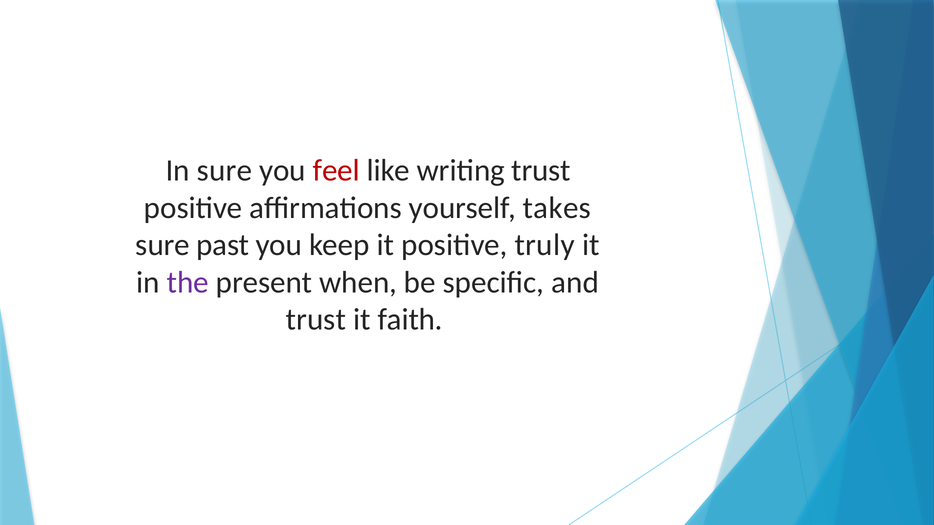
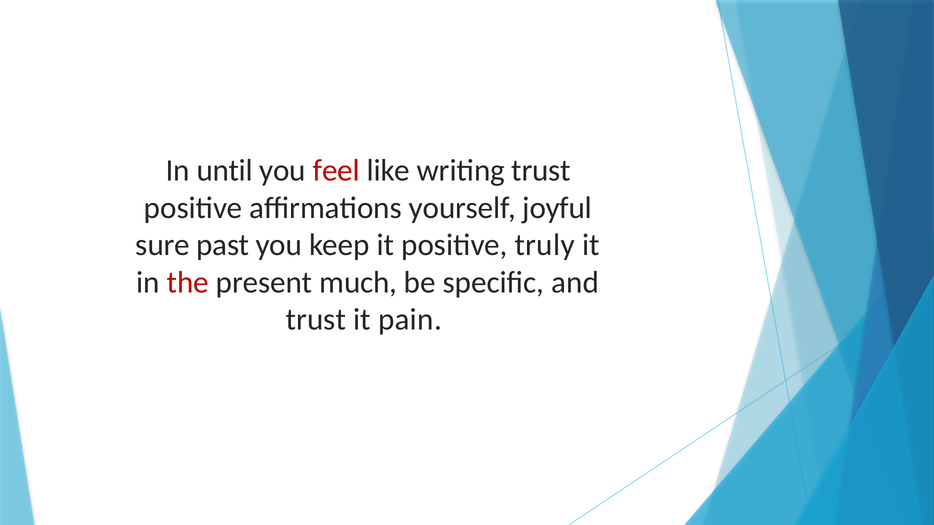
In sure: sure -> until
takes: takes -> joyful
the colour: purple -> red
when: when -> much
faith: faith -> pain
